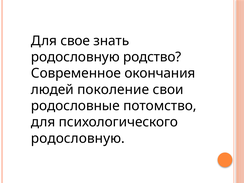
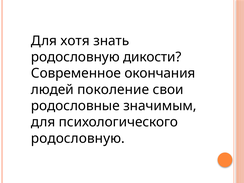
свое: свое -> хотя
родство: родство -> дикости
потомство: потомство -> значимым
